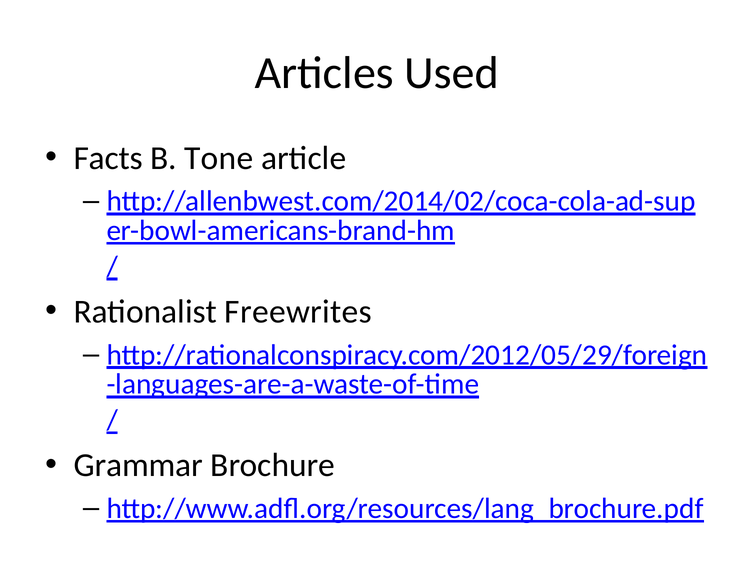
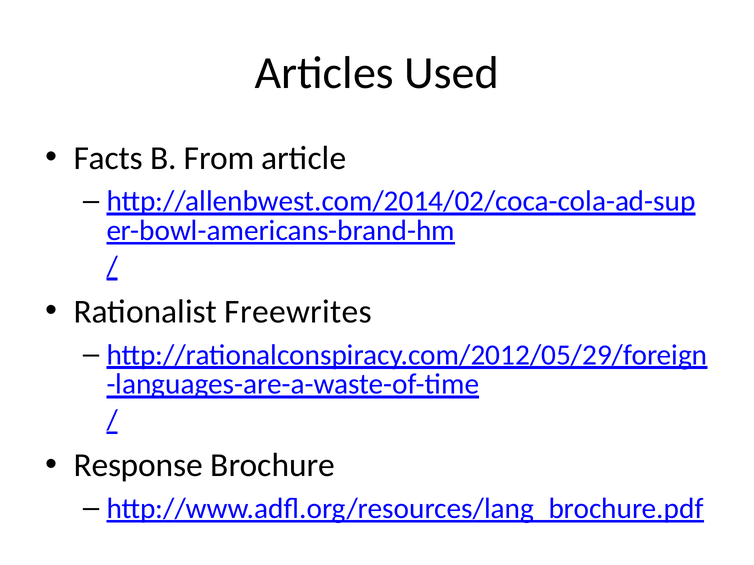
Tone: Tone -> From
Grammar: Grammar -> Response
